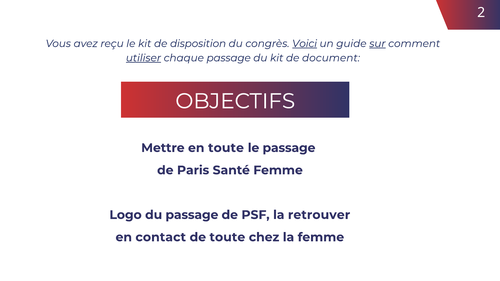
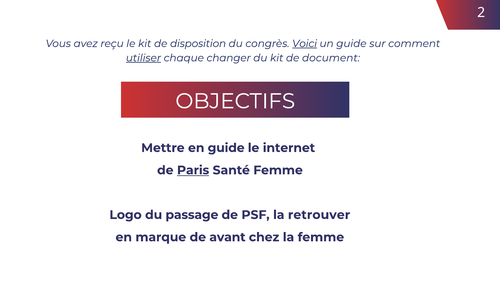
sur underline: present -> none
chaque passage: passage -> changer
en toute: toute -> guide
le passage: passage -> internet
Paris underline: none -> present
contact: contact -> marque
de toute: toute -> avant
